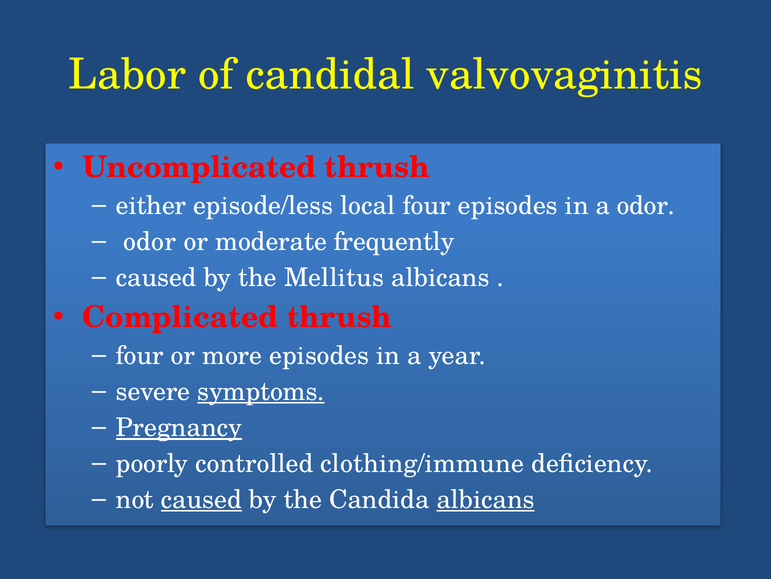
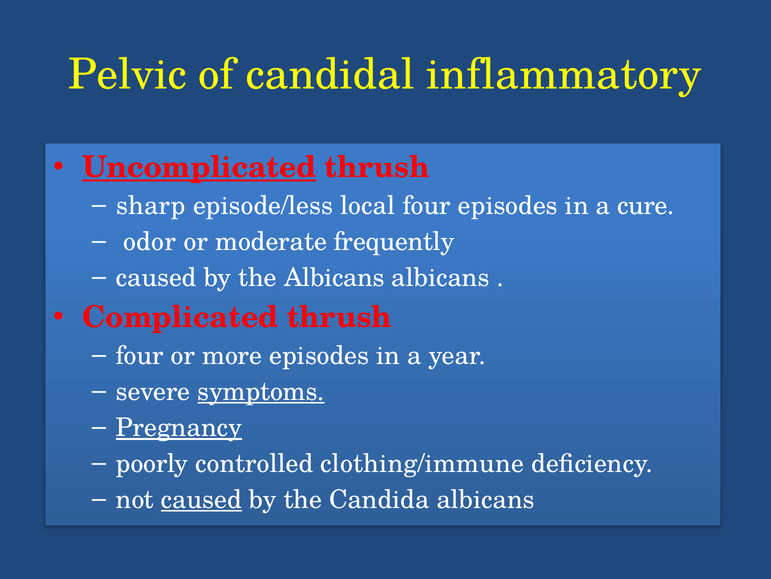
Labor: Labor -> Pelvic
valvovaginitis: valvovaginitis -> inflammatory
Uncomplicated underline: none -> present
either: either -> sharp
a odor: odor -> cure
the Mellitus: Mellitus -> Albicans
albicans at (486, 499) underline: present -> none
